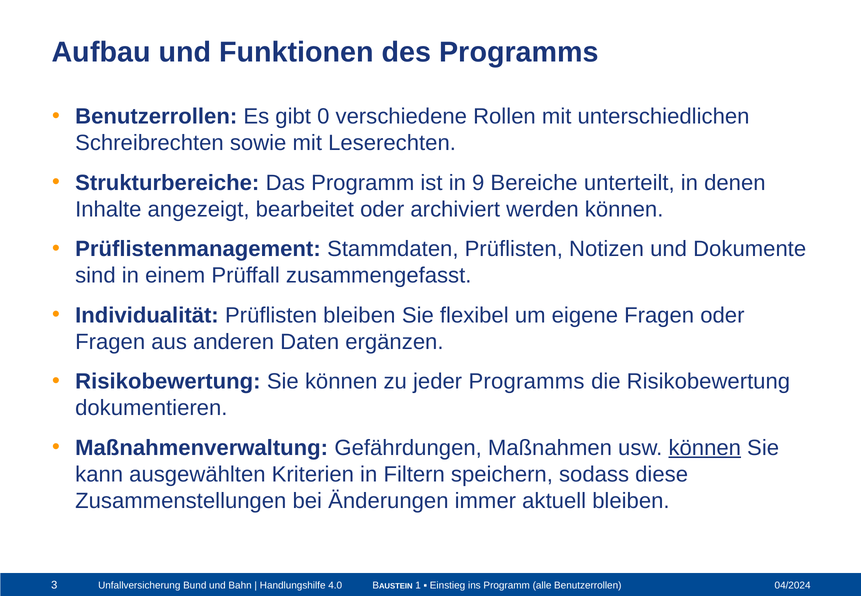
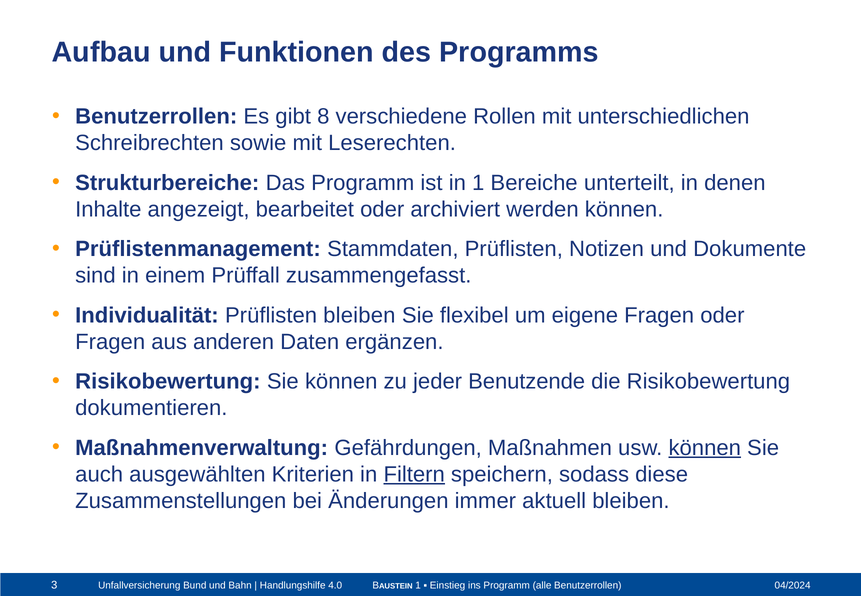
0: 0 -> 8
in 9: 9 -> 1
jeder Programms: Programms -> Benutzende
kann: kann -> auch
Filtern underline: none -> present
